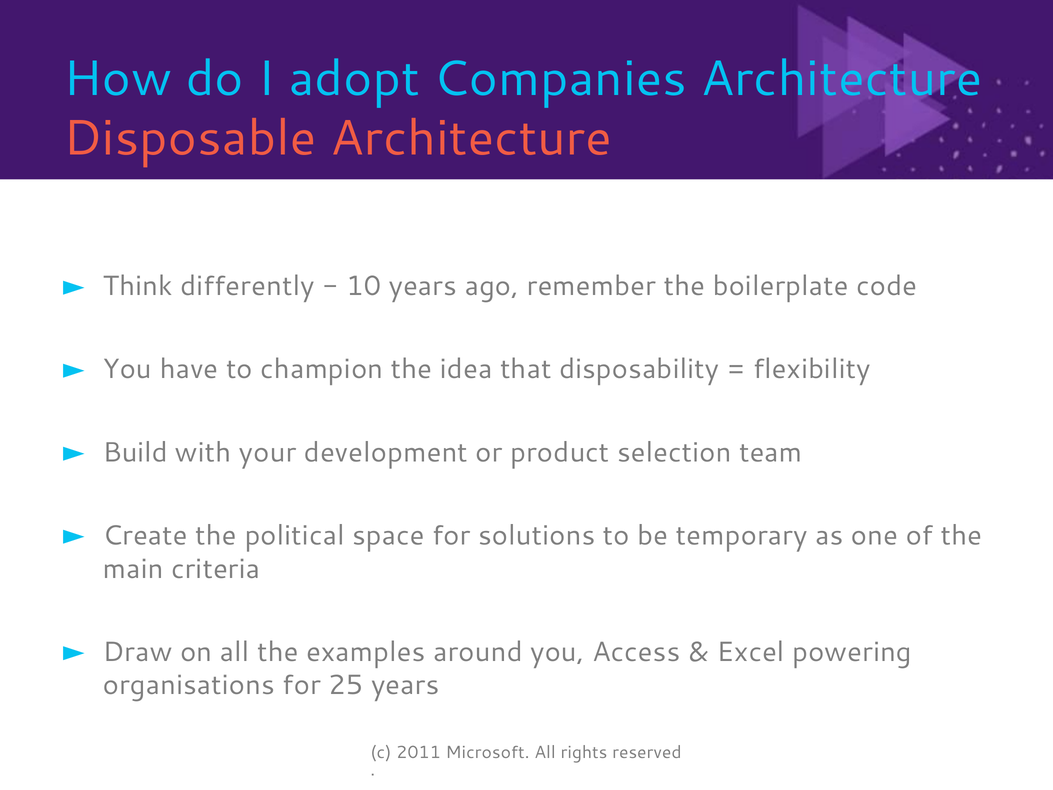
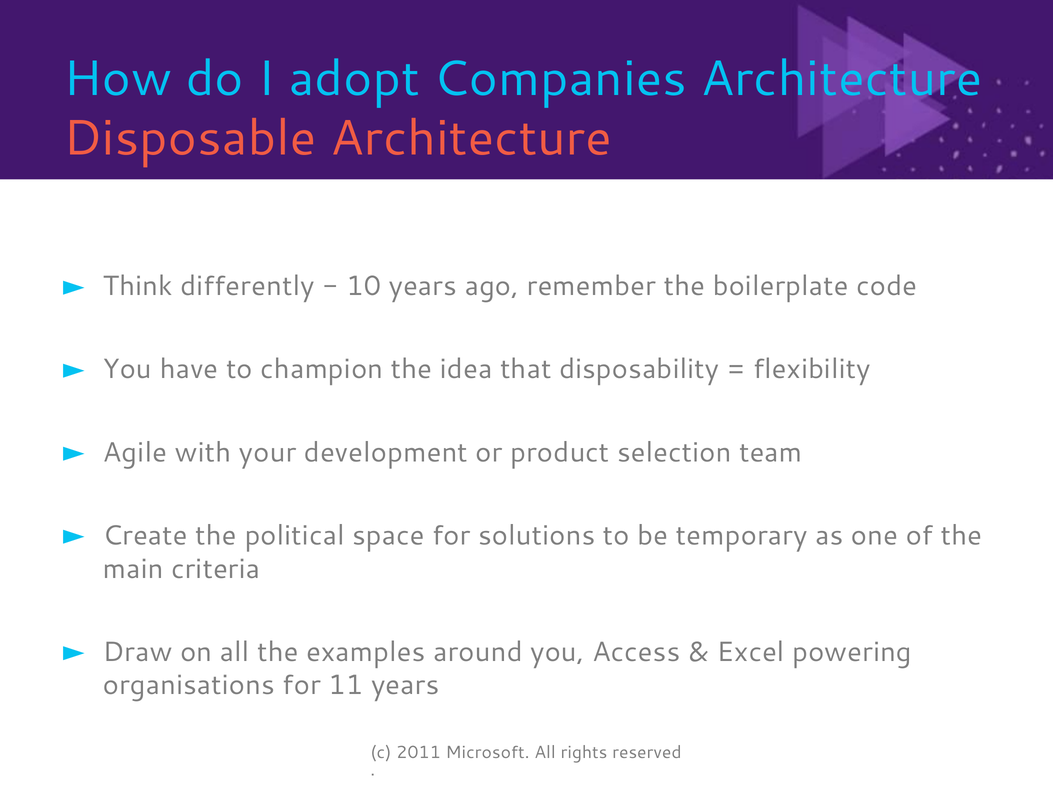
Build: Build -> Agile
25: 25 -> 11
